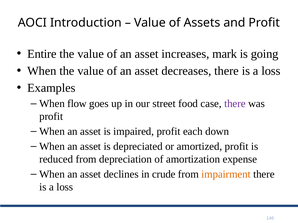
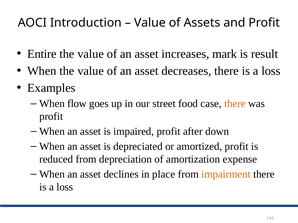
going: going -> result
there at (235, 104) colour: purple -> orange
each: each -> after
crude: crude -> place
